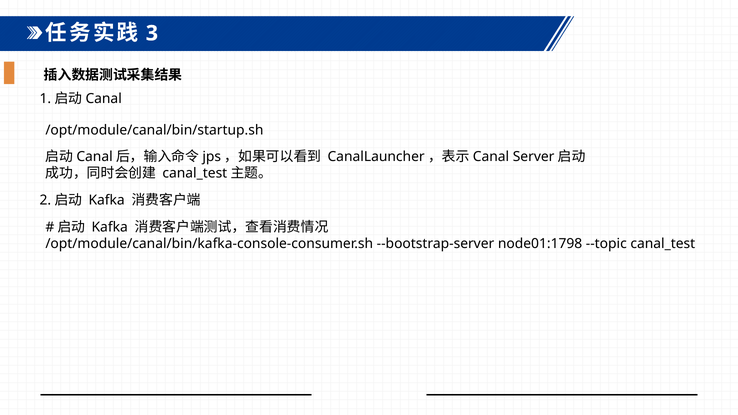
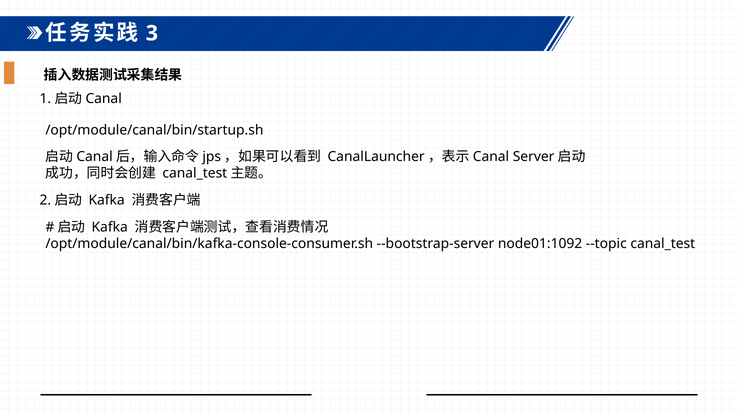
node01:1798: node01:1798 -> node01:1092
